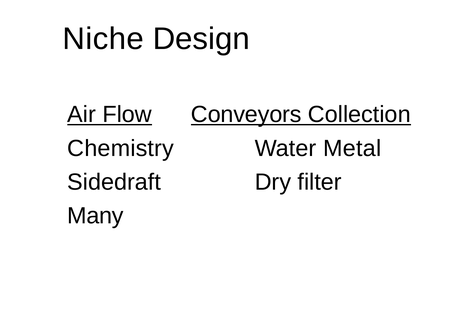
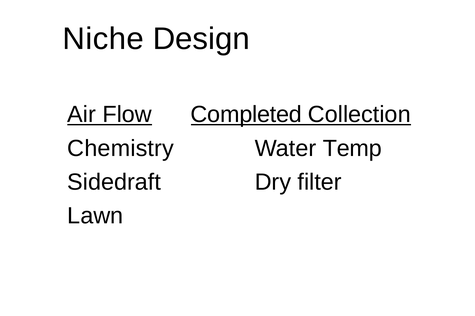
Conveyors: Conveyors -> Completed
Metal: Metal -> Temp
Many: Many -> Lawn
